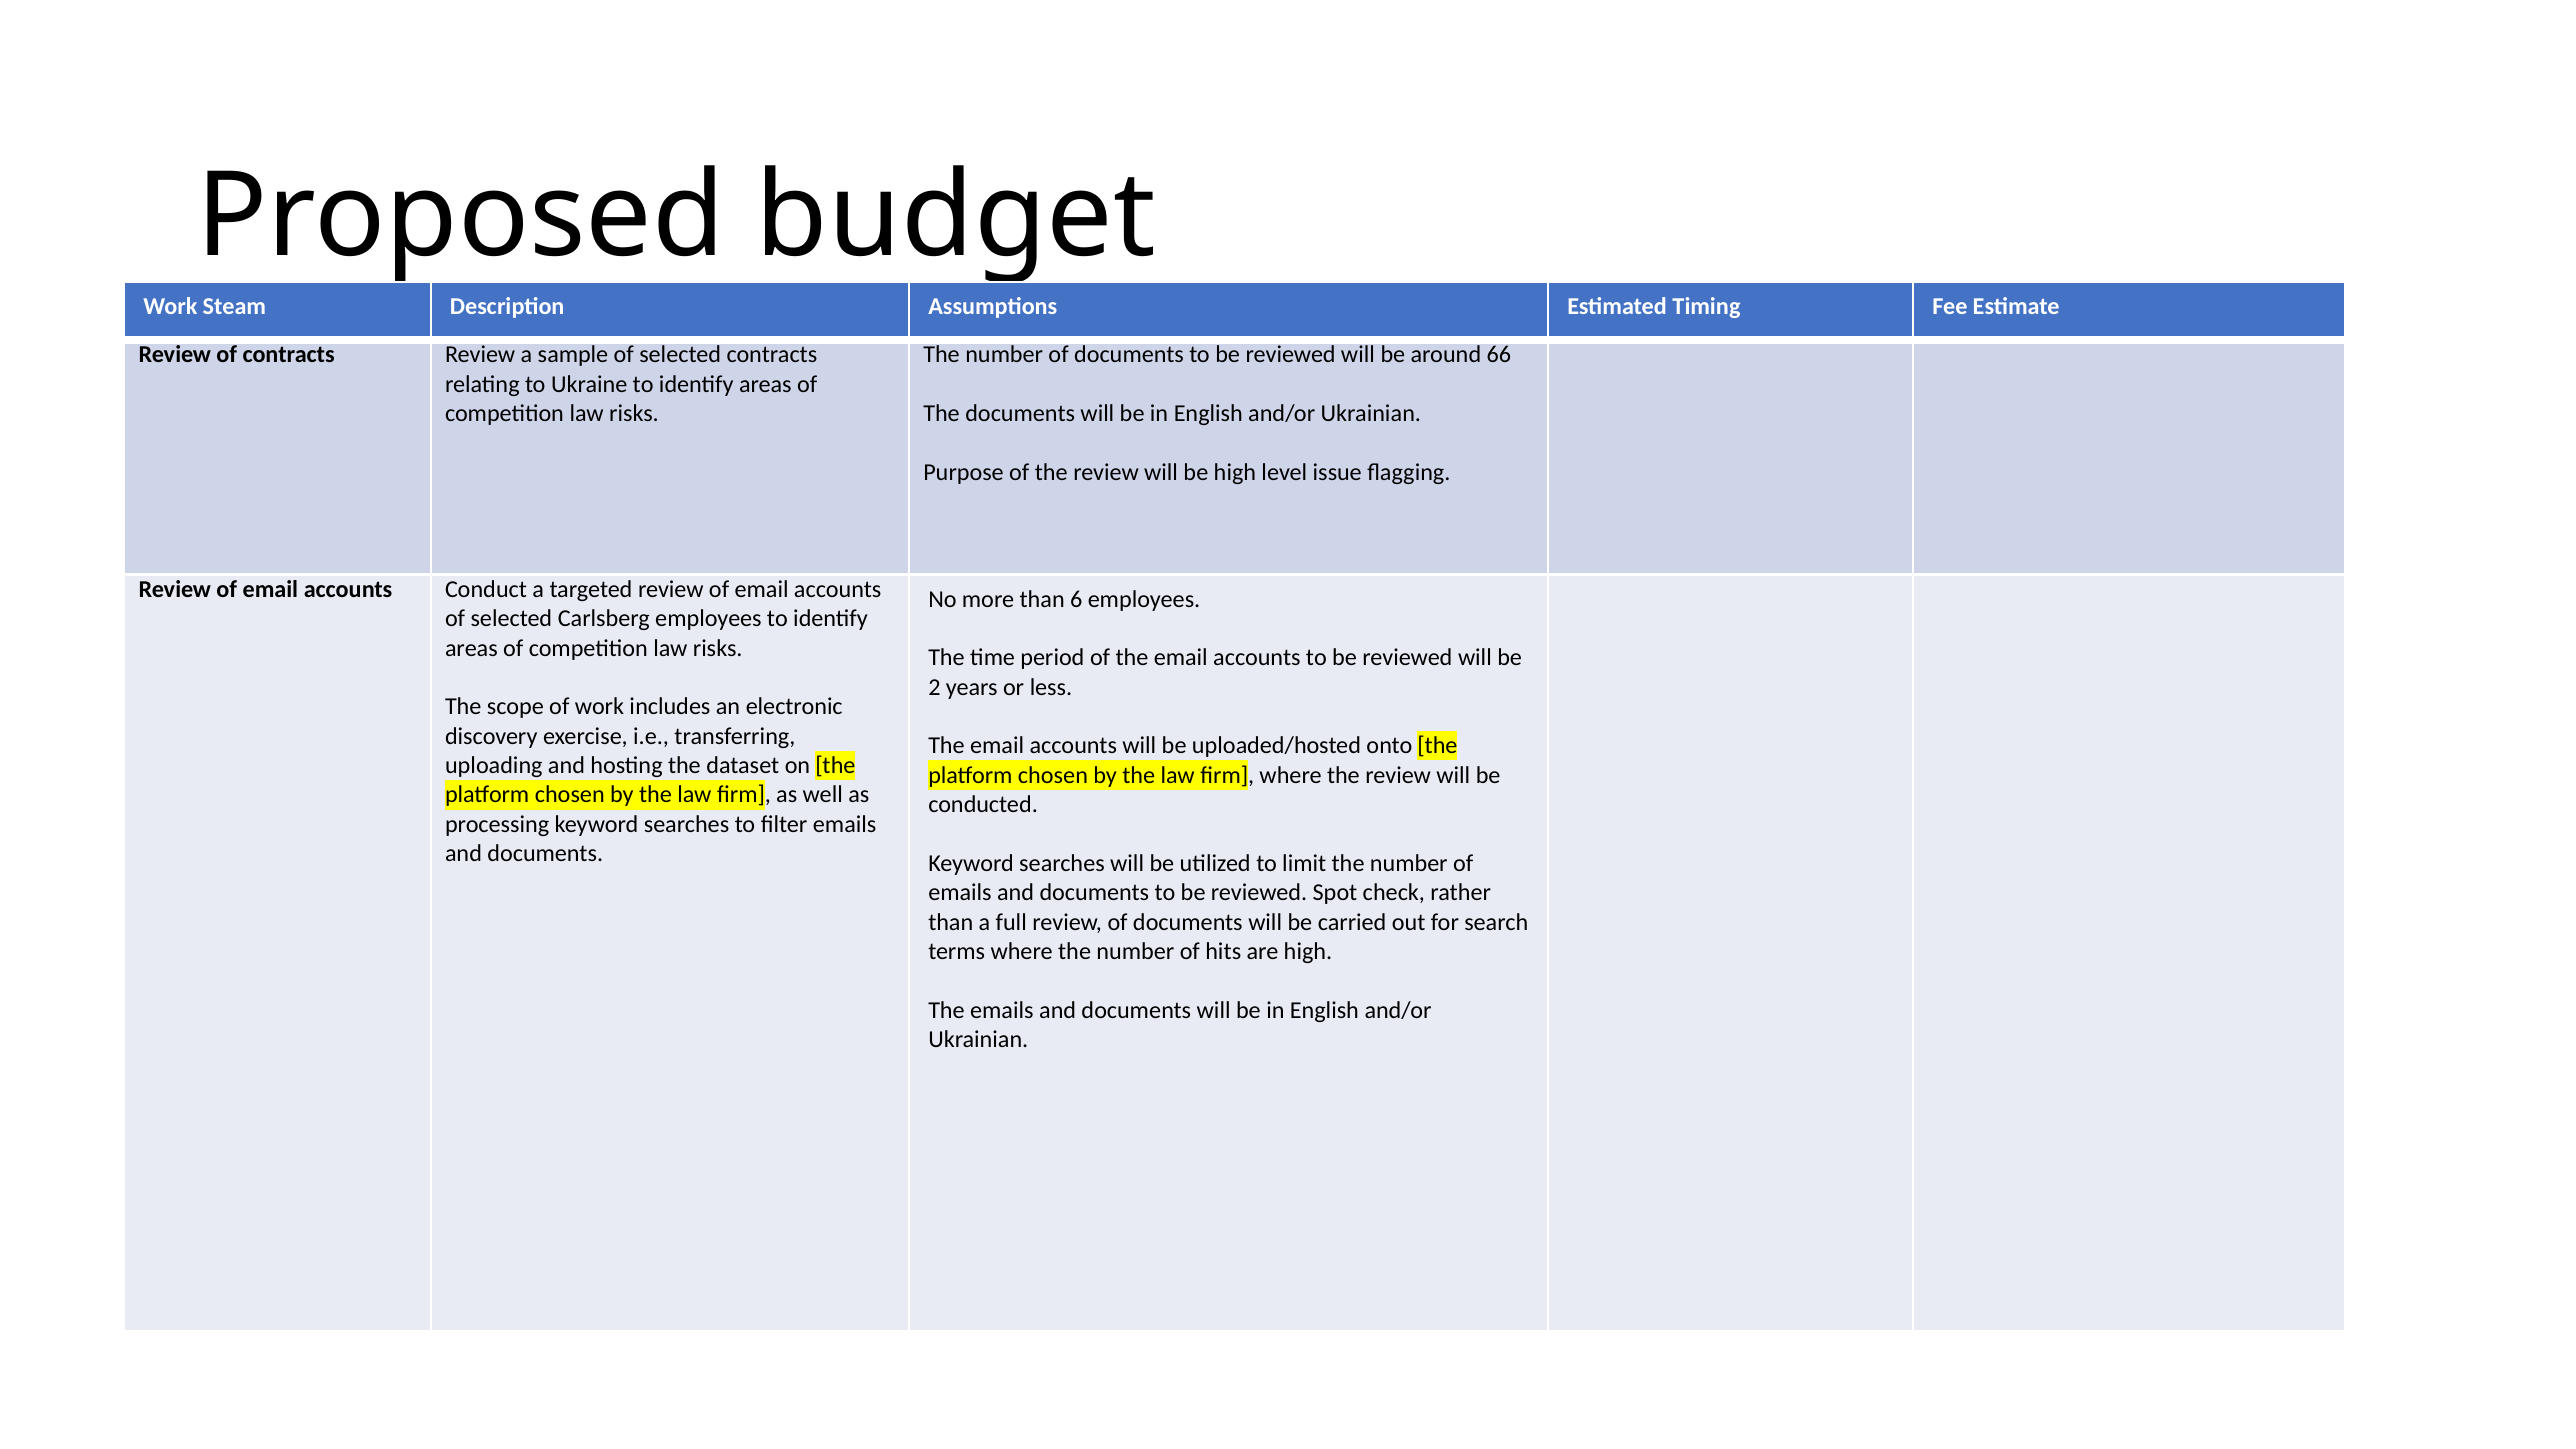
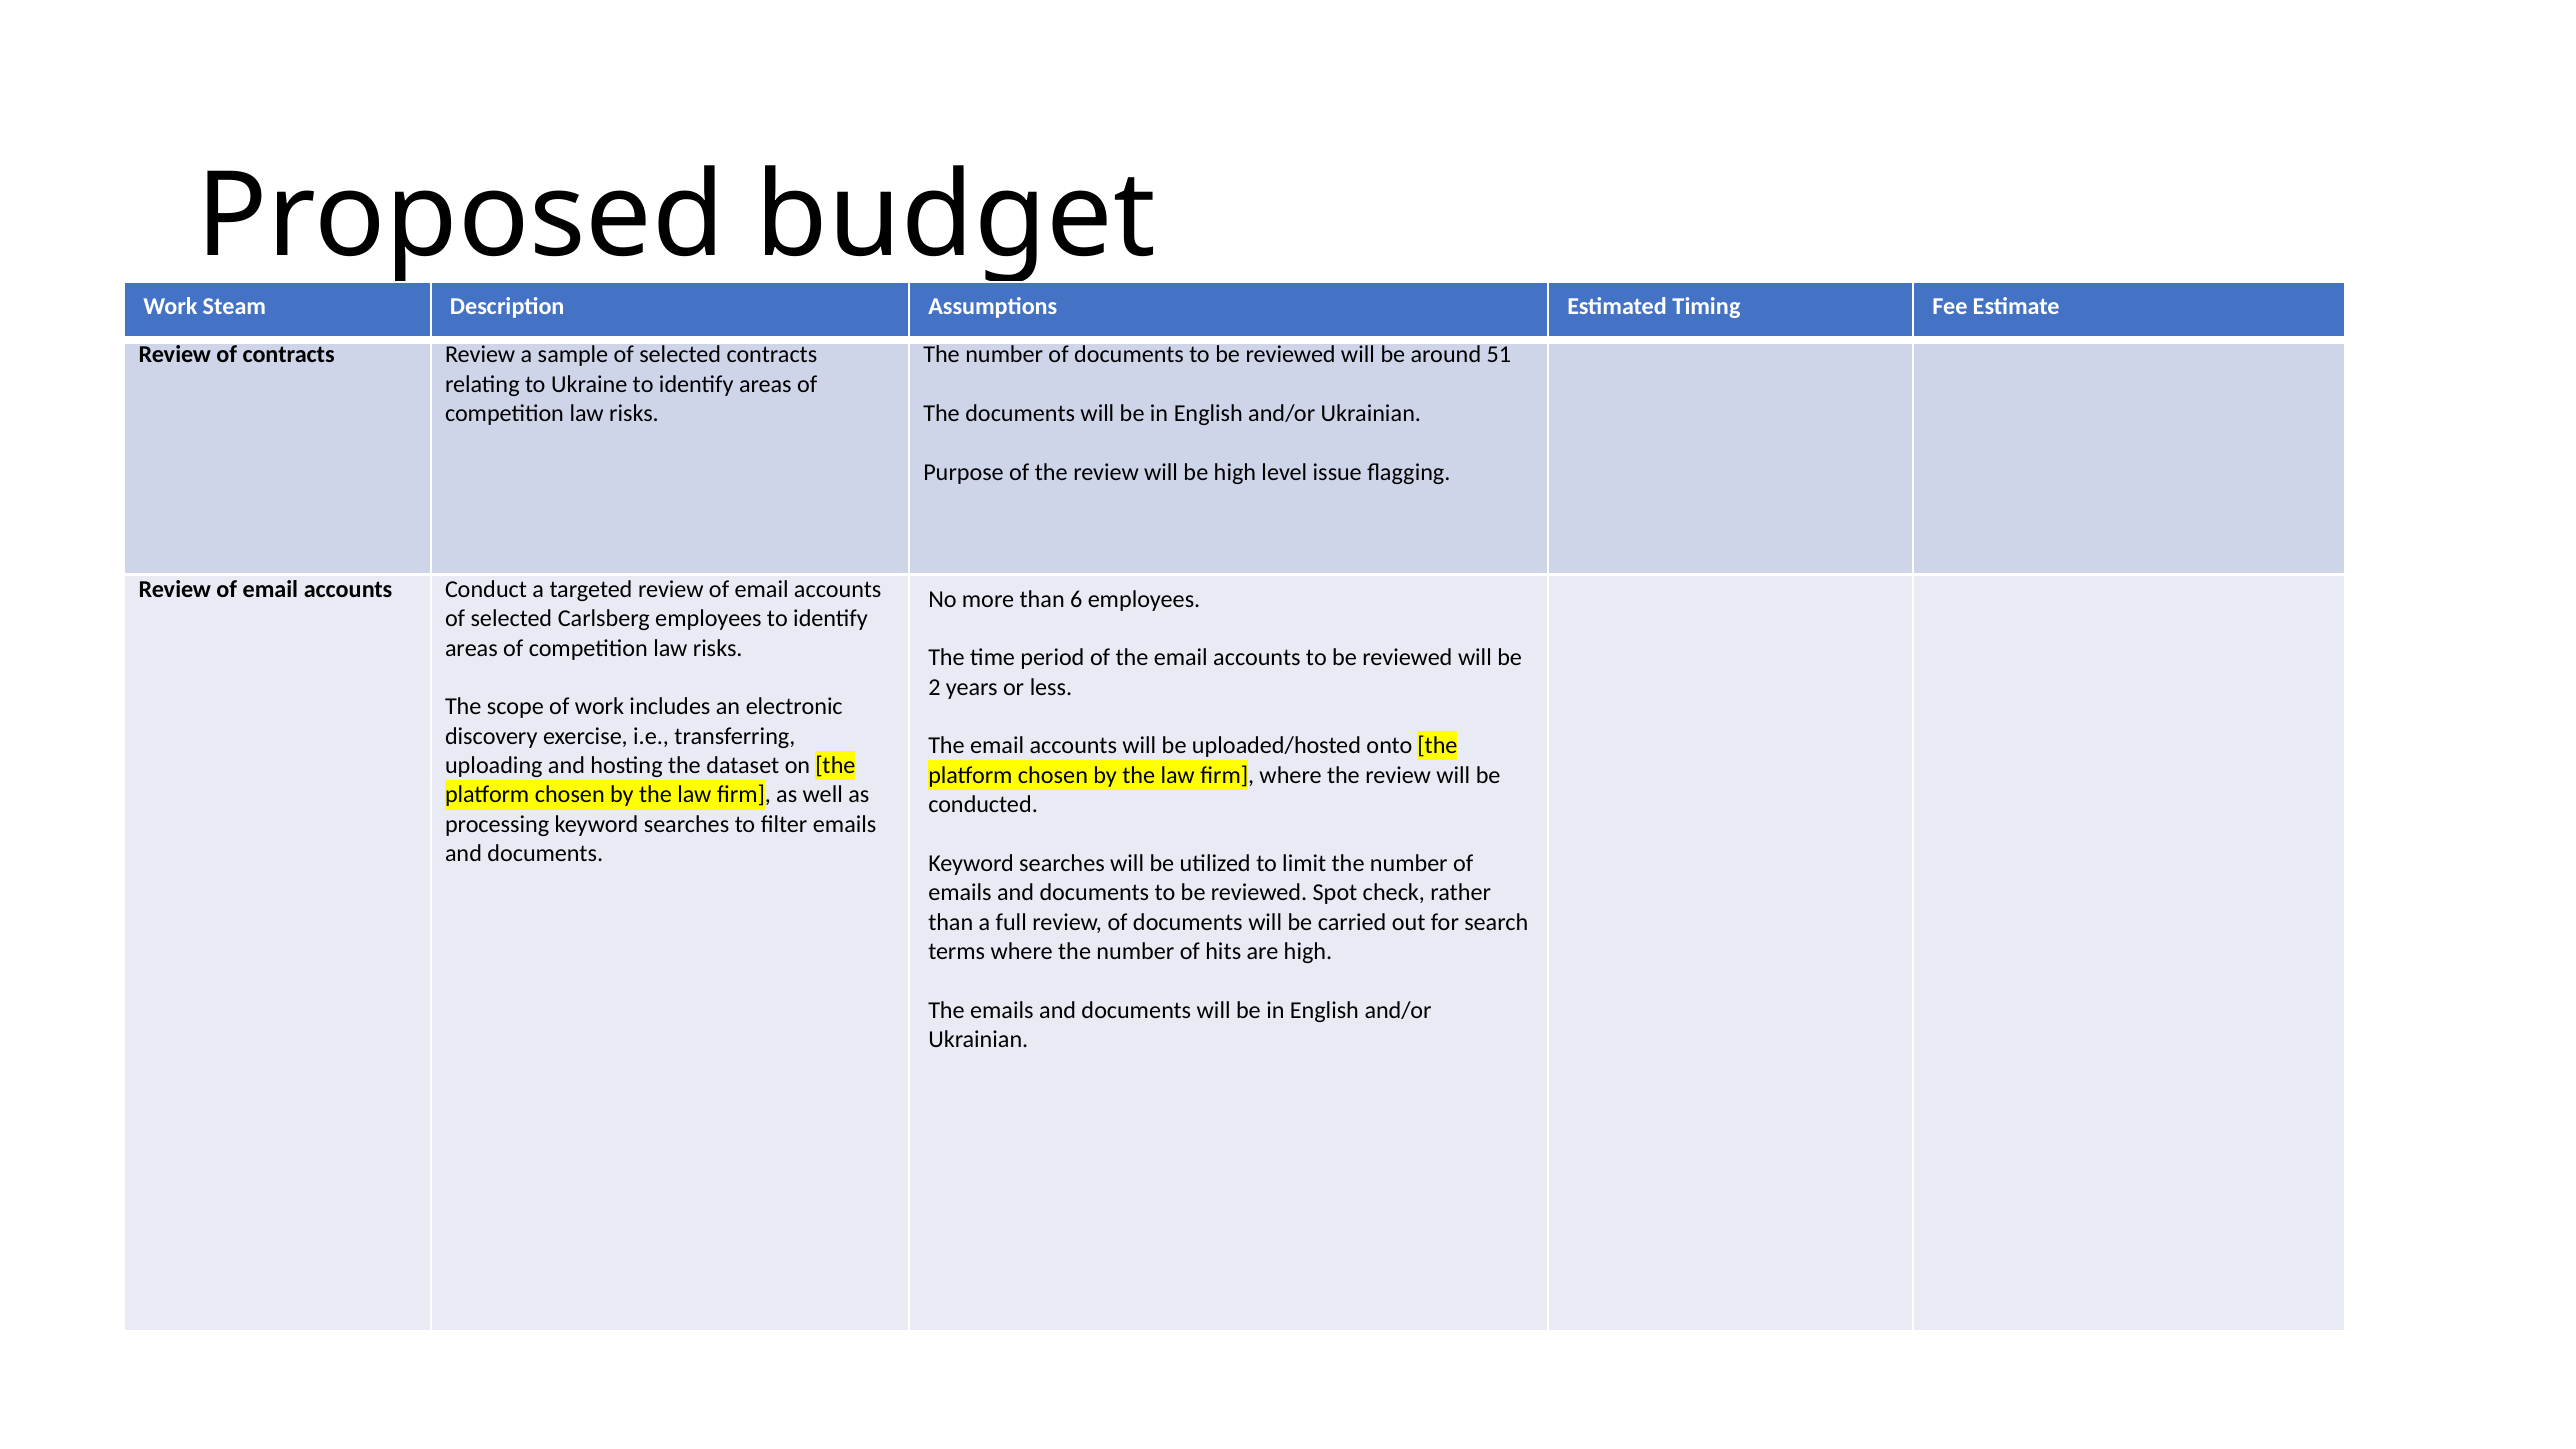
66: 66 -> 51
